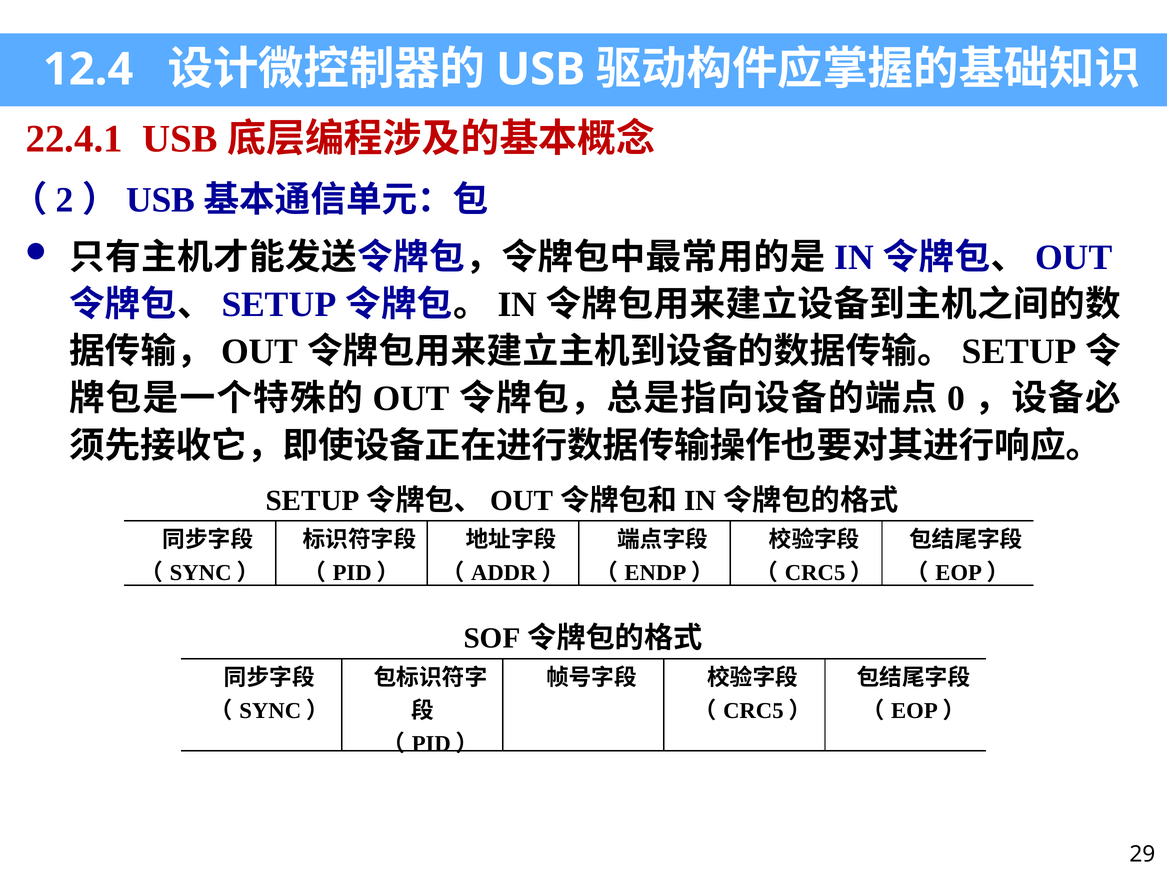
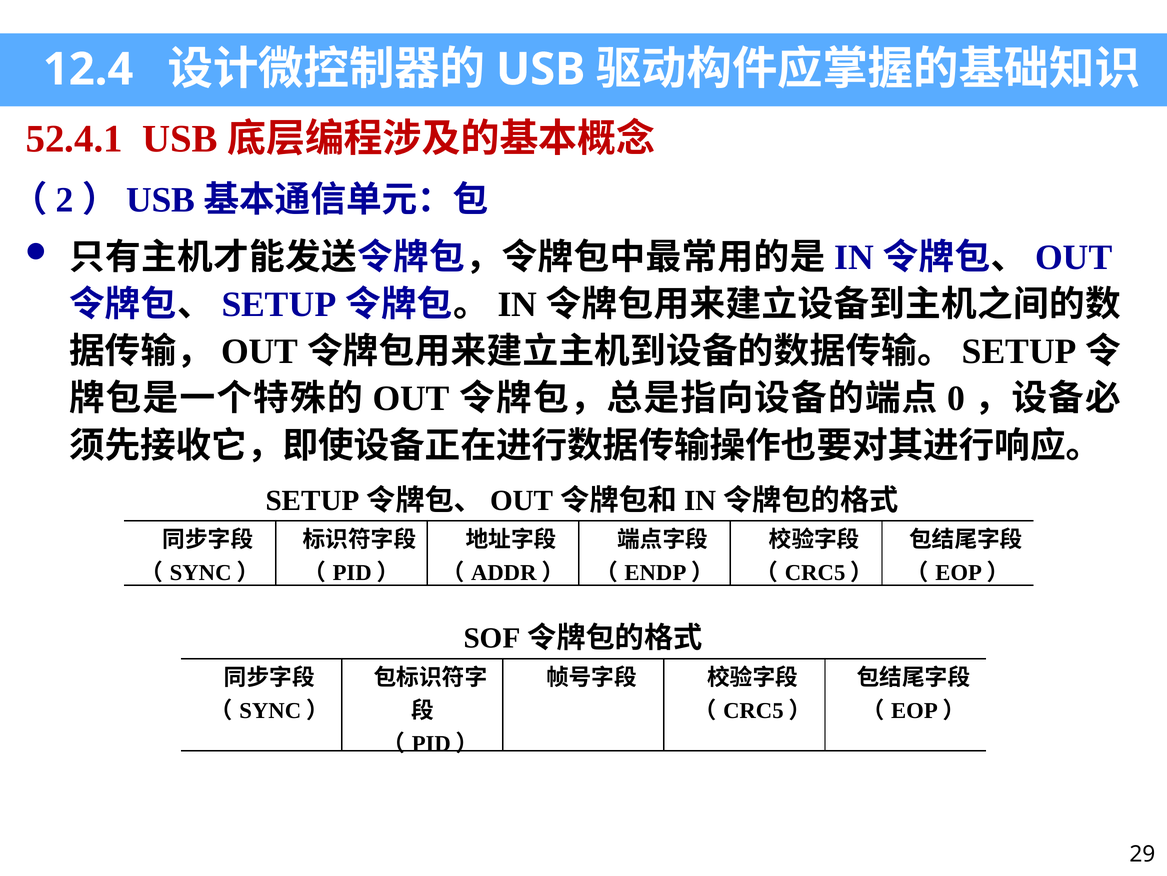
22.4.1: 22.4.1 -> 52.4.1
